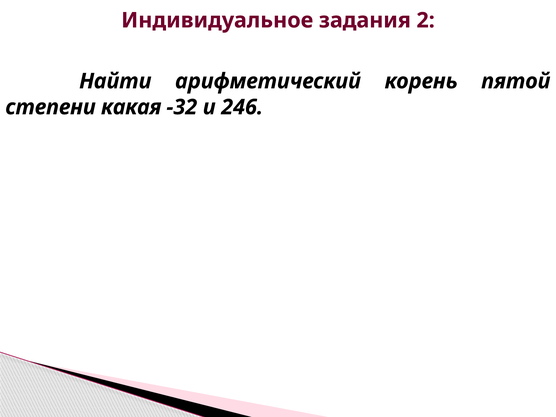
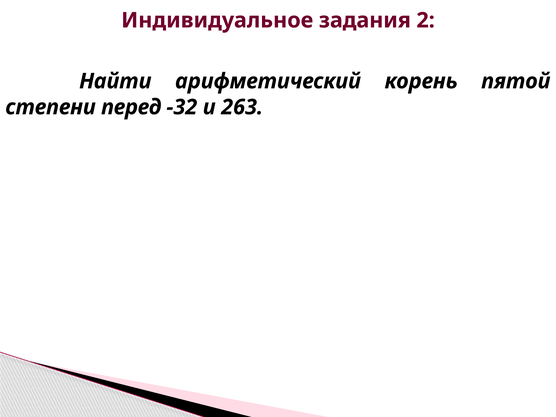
какая: какая -> перед
246: 246 -> 263
